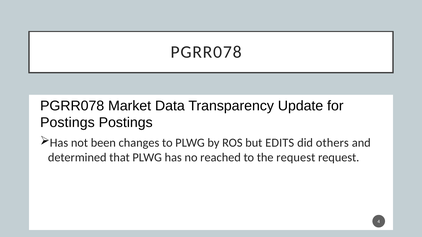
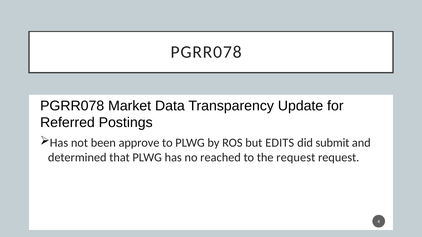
Postings at (67, 123): Postings -> Referred
changes: changes -> approve
others: others -> submit
